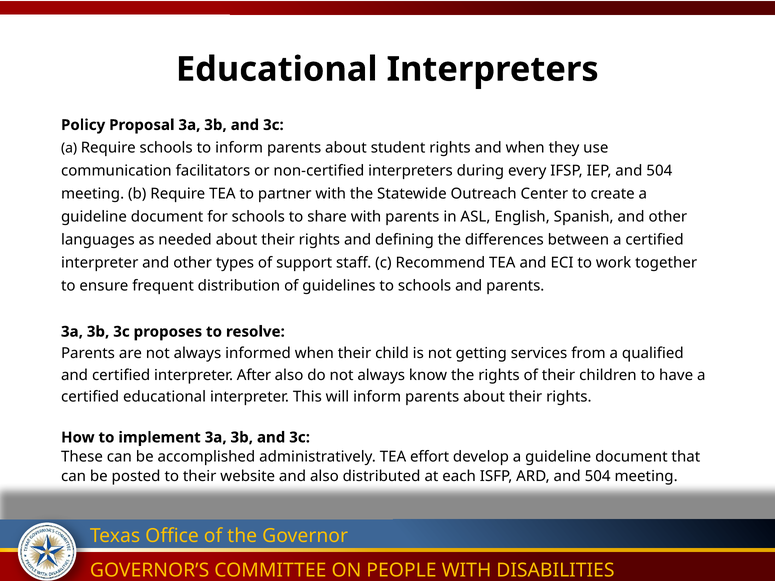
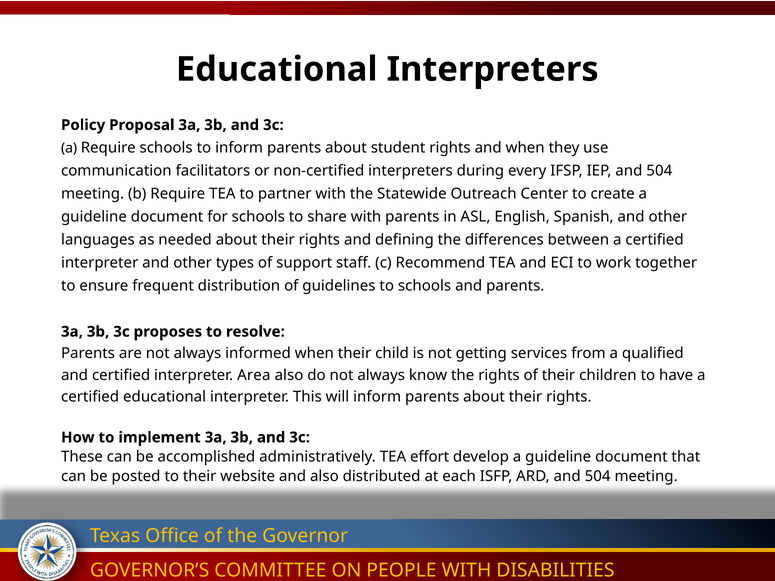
After: After -> Area
